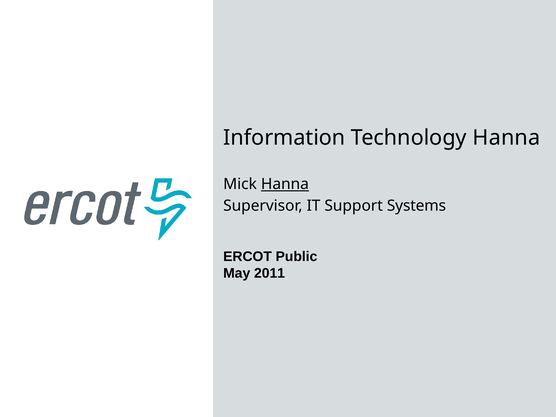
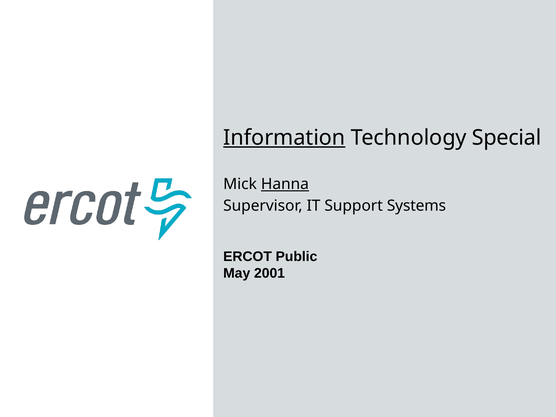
Information underline: none -> present
Technology Hanna: Hanna -> Special
2011: 2011 -> 2001
